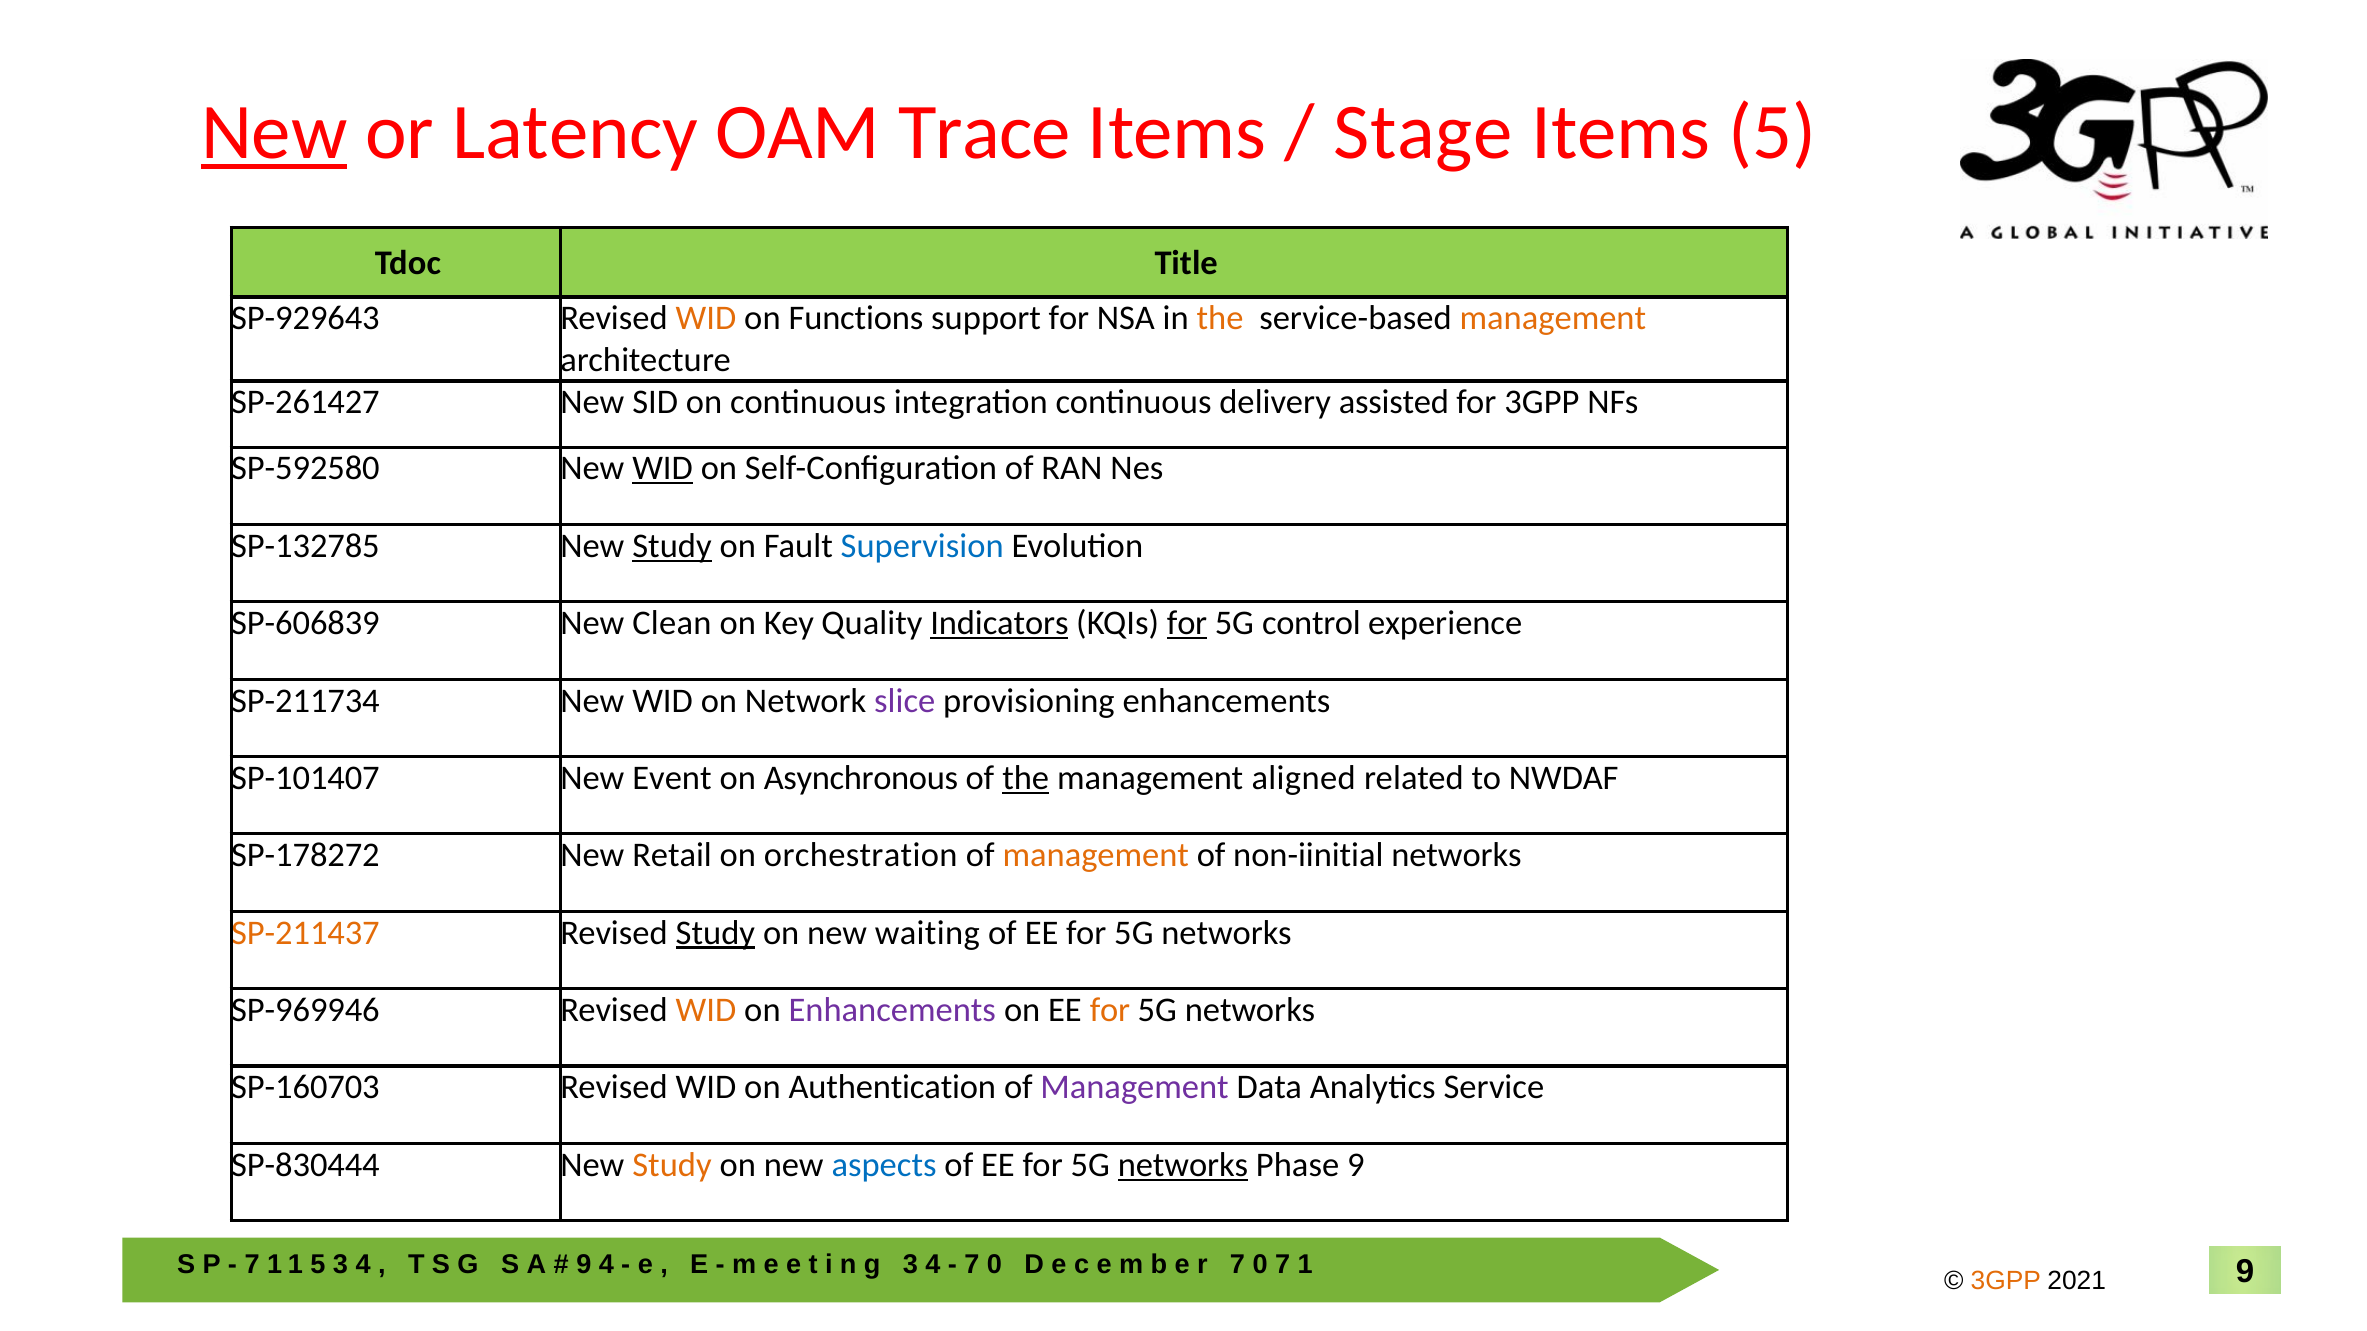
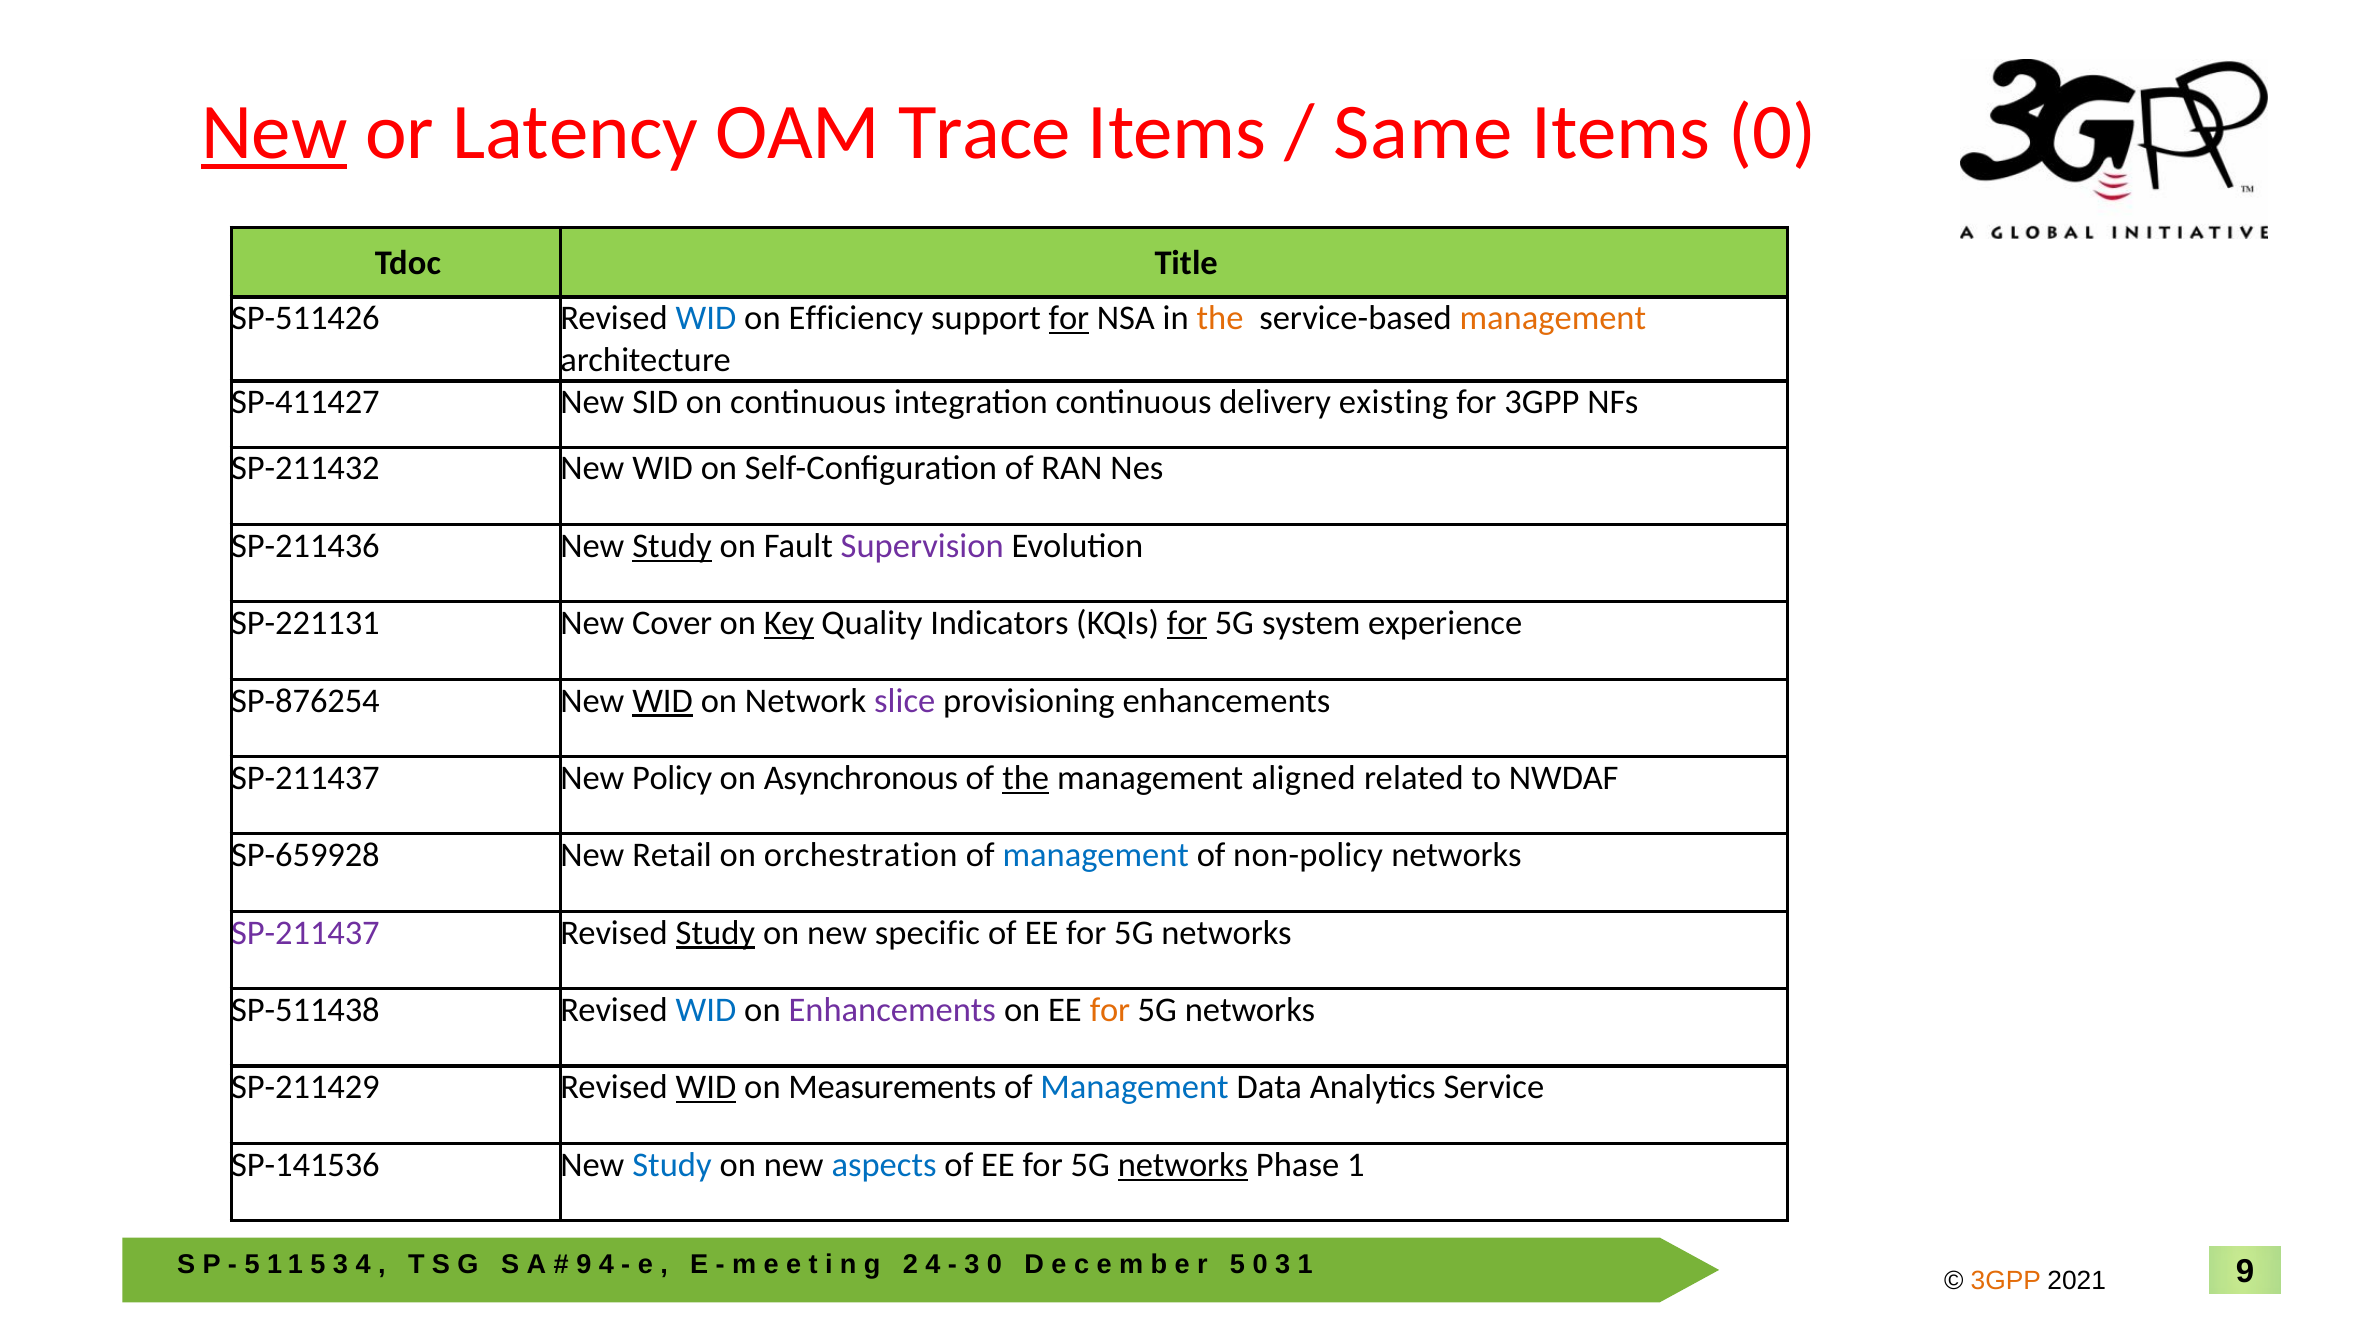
Stage: Stage -> Same
Items 5: 5 -> 0
SP-929643: SP-929643 -> SP-511426
WID at (706, 318) colour: orange -> blue
Functions: Functions -> Efficiency
for at (1069, 318) underline: none -> present
SP-261427: SP-261427 -> SP-411427
assisted: assisted -> existing
SP-592580: SP-592580 -> SP-211432
WID at (663, 469) underline: present -> none
SP-132785: SP-132785 -> SP-211436
Supervision colour: blue -> purple
SP-606839: SP-606839 -> SP-221131
Clean: Clean -> Cover
Key underline: none -> present
Indicators underline: present -> none
control: control -> system
SP-211734: SP-211734 -> SP-876254
WID at (663, 701) underline: none -> present
SP-101407 at (305, 778): SP-101407 -> SP-211437
Event: Event -> Policy
SP-178272: SP-178272 -> SP-659928
management at (1096, 856) colour: orange -> blue
non-iinitial: non-iinitial -> non-policy
SP-211437 at (305, 933) colour: orange -> purple
waiting: waiting -> specific
SP-969946: SP-969946 -> SP-511438
WID at (706, 1010) colour: orange -> blue
SP-160703: SP-160703 -> SP-211429
WID at (706, 1088) underline: none -> present
Authentication: Authentication -> Measurements
Management at (1135, 1088) colour: purple -> blue
SP-830444: SP-830444 -> SP-141536
Study at (672, 1165) colour: orange -> blue
Phase 9: 9 -> 1
7 at (252, 1265): 7 -> 5
3 at (911, 1265): 3 -> 2
7 at (972, 1265): 7 -> 3
7 at (1237, 1265): 7 -> 5
7 at (1283, 1265): 7 -> 3
